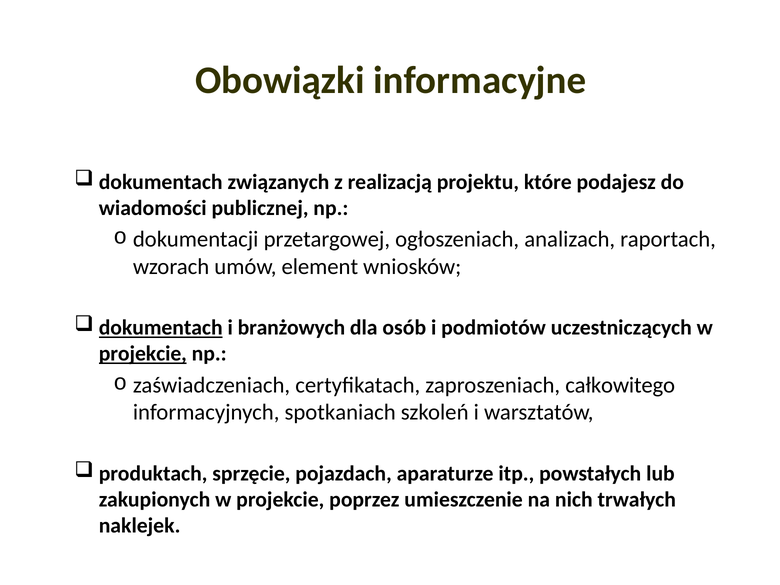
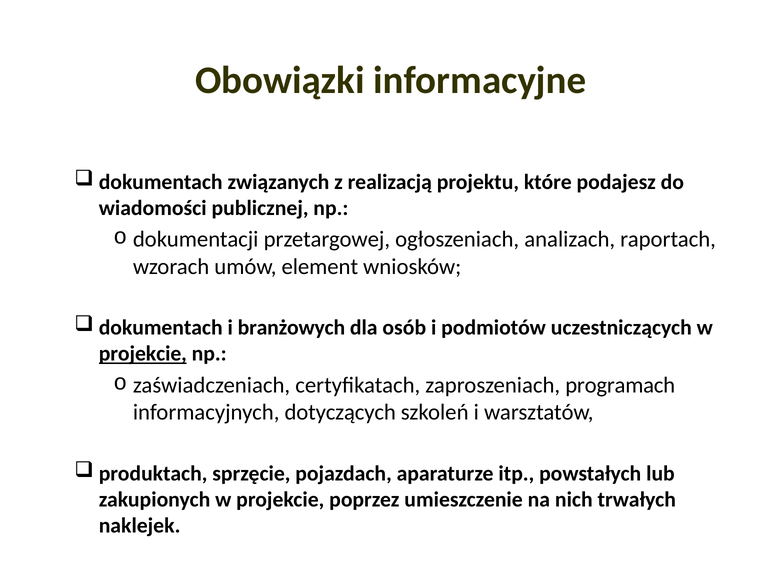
dokumentach at (161, 328) underline: present -> none
całkowitego: całkowitego -> programach
spotkaniach: spotkaniach -> dotyczących
